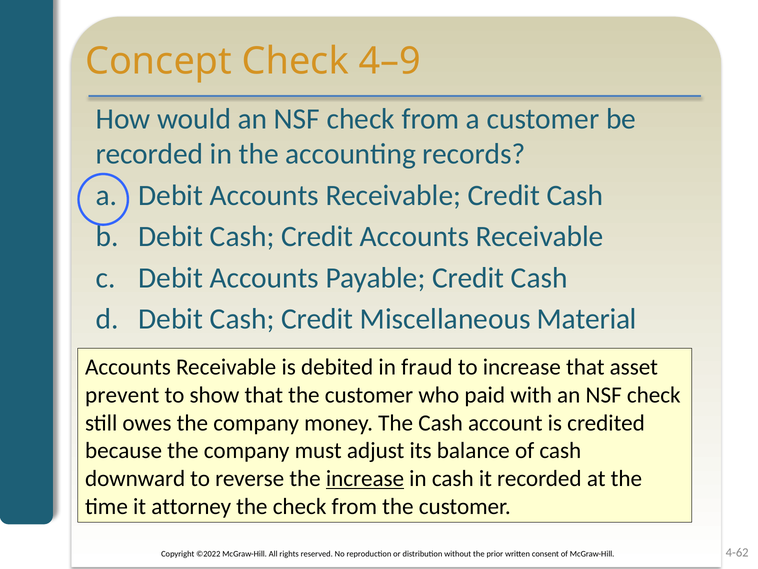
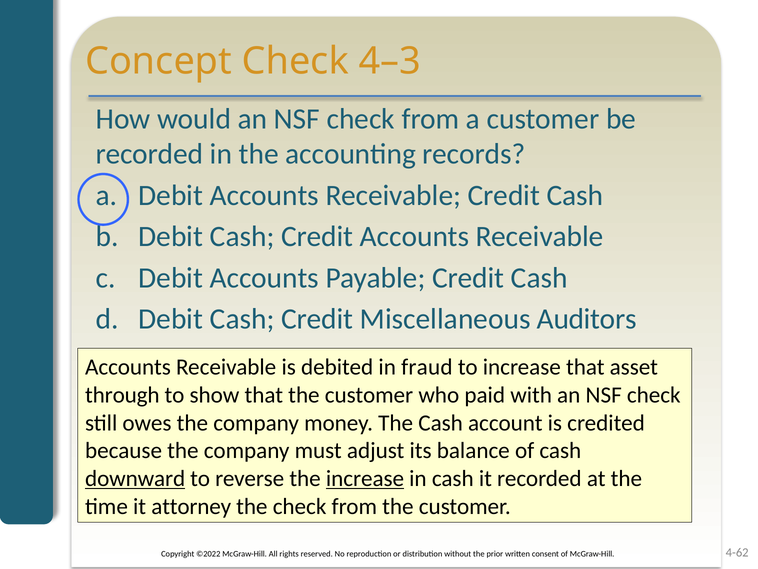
4–9: 4–9 -> 4–3
Material: Material -> Auditors
prevent: prevent -> through
downward underline: none -> present
